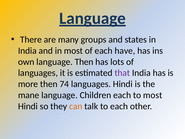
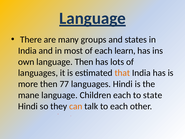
have: have -> learn
that colour: purple -> orange
74: 74 -> 77
to most: most -> state
